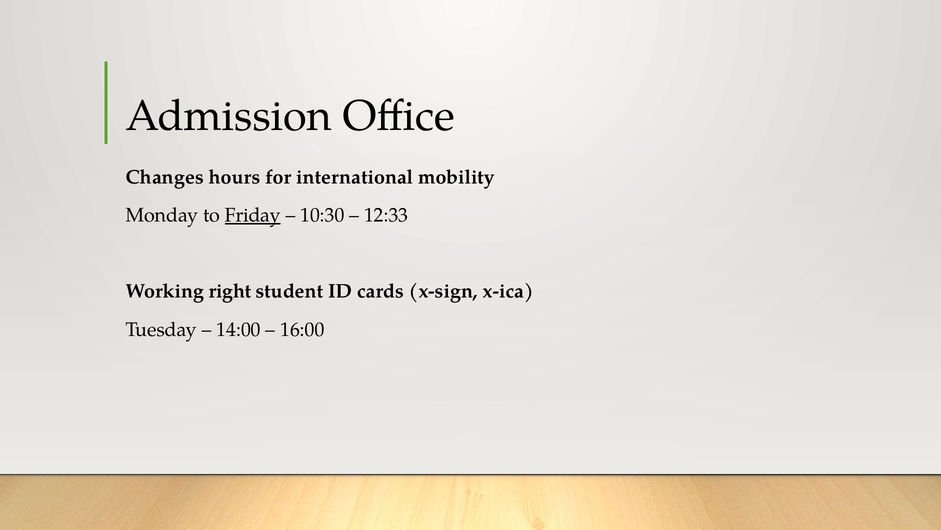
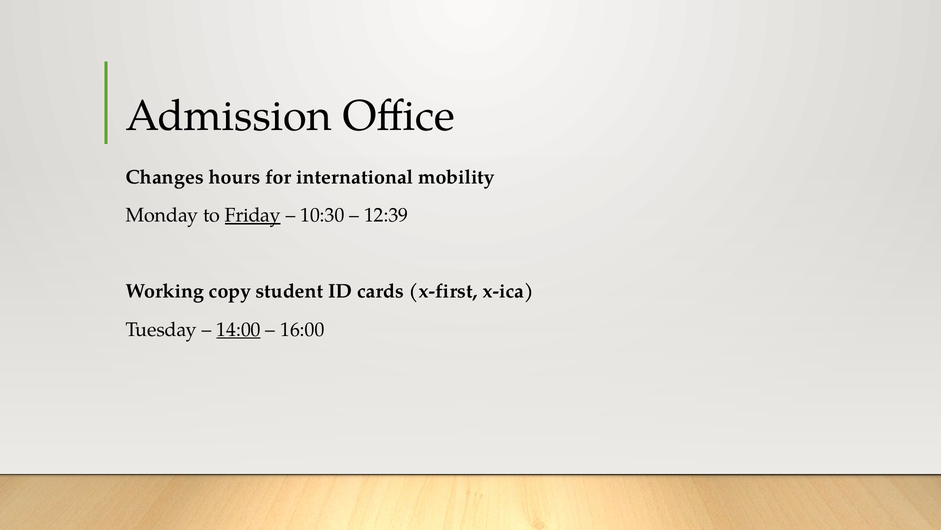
12:33: 12:33 -> 12:39
right: right -> copy
x-sign: x-sign -> x-first
14:00 underline: none -> present
